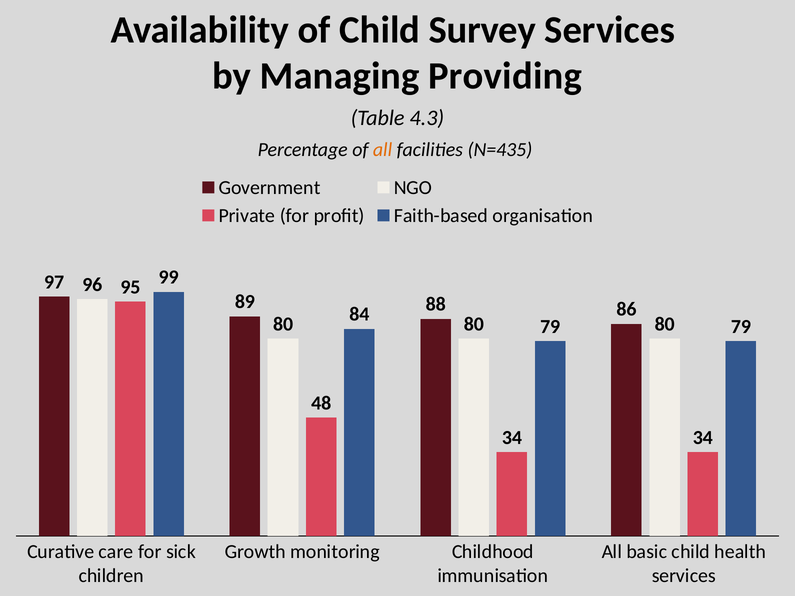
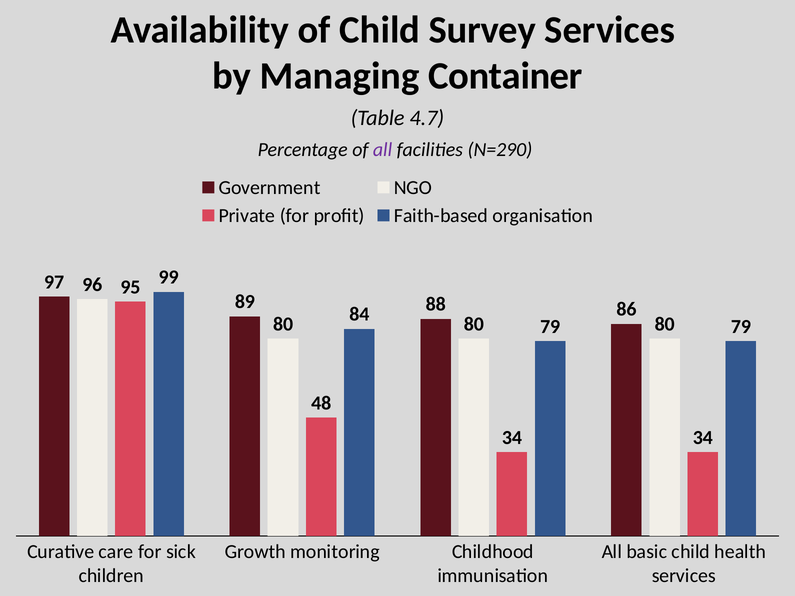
Providing: Providing -> Container
4.3: 4.3 -> 4.7
all at (383, 150) colour: orange -> purple
N=435: N=435 -> N=290
